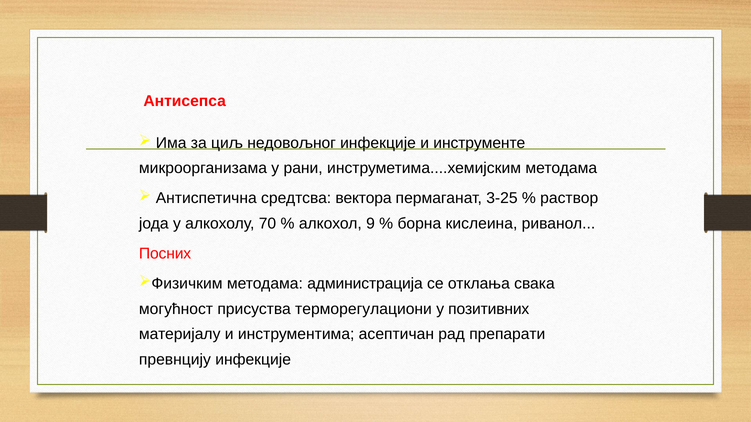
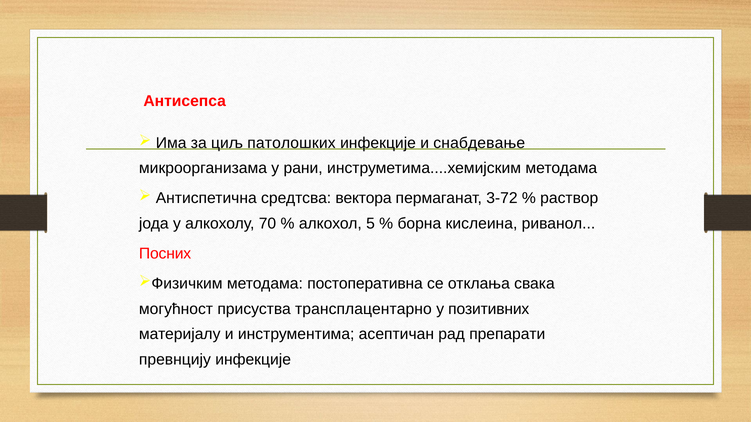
недовољног: недовољног -> патолошких
инструменте: инструменте -> снабдевање
3-25: 3-25 -> 3-72
9: 9 -> 5
администрација: администрација -> постоперативна
терморегулациони: терморегулациони -> трансплацентарно
